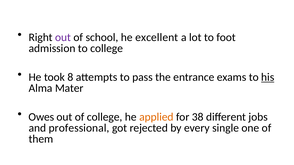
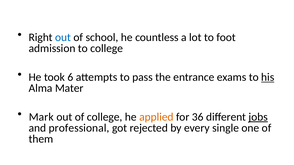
out at (63, 37) colour: purple -> blue
excellent: excellent -> countless
8: 8 -> 6
Owes: Owes -> Mark
38: 38 -> 36
jobs underline: none -> present
